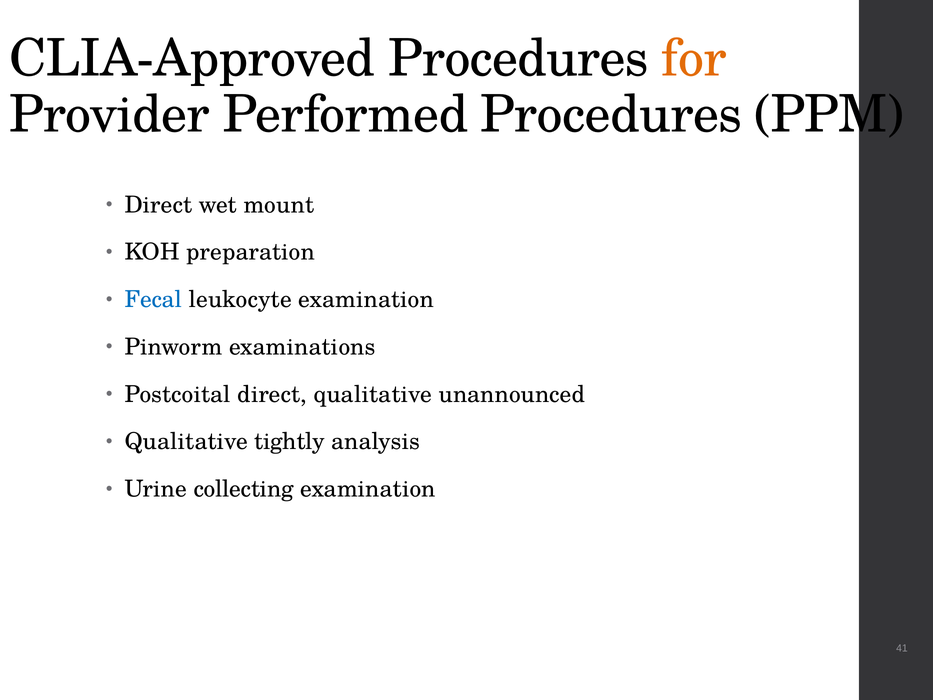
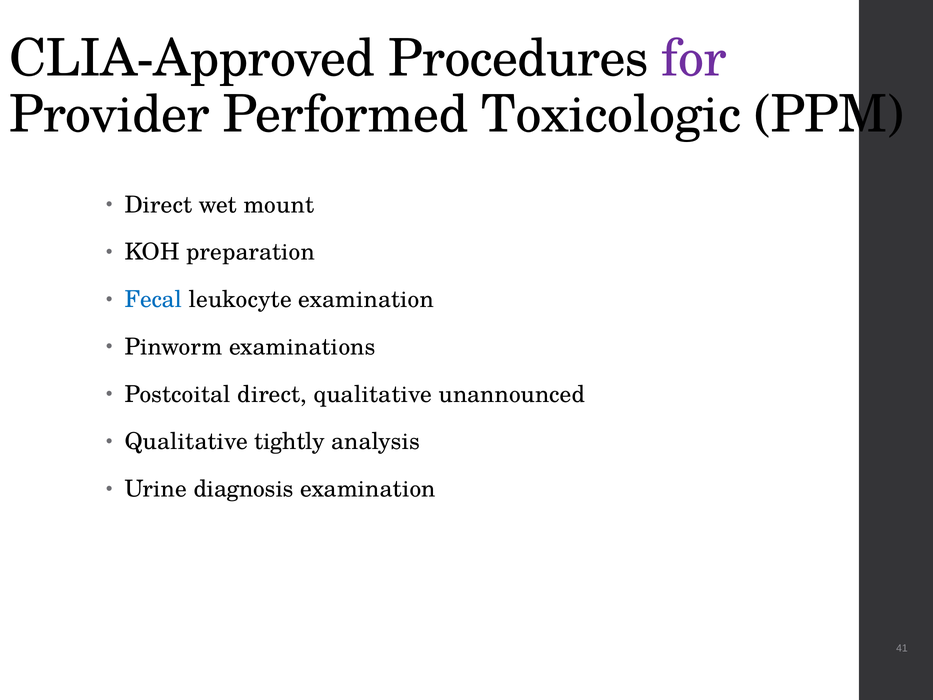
for colour: orange -> purple
Performed Procedures: Procedures -> Toxicologic
collecting: collecting -> diagnosis
